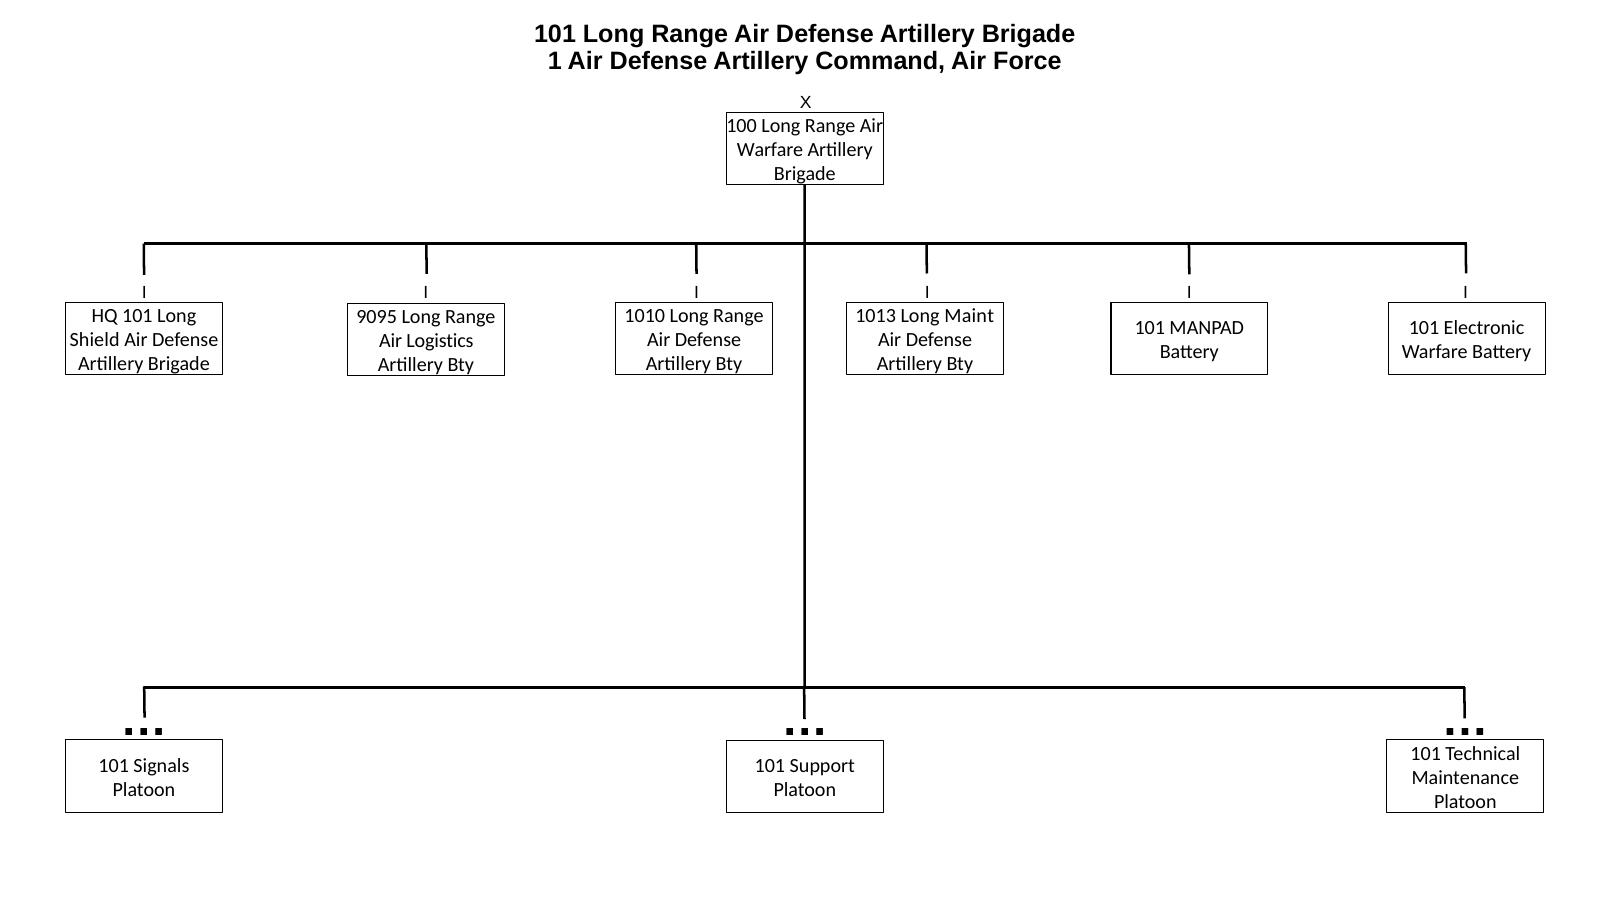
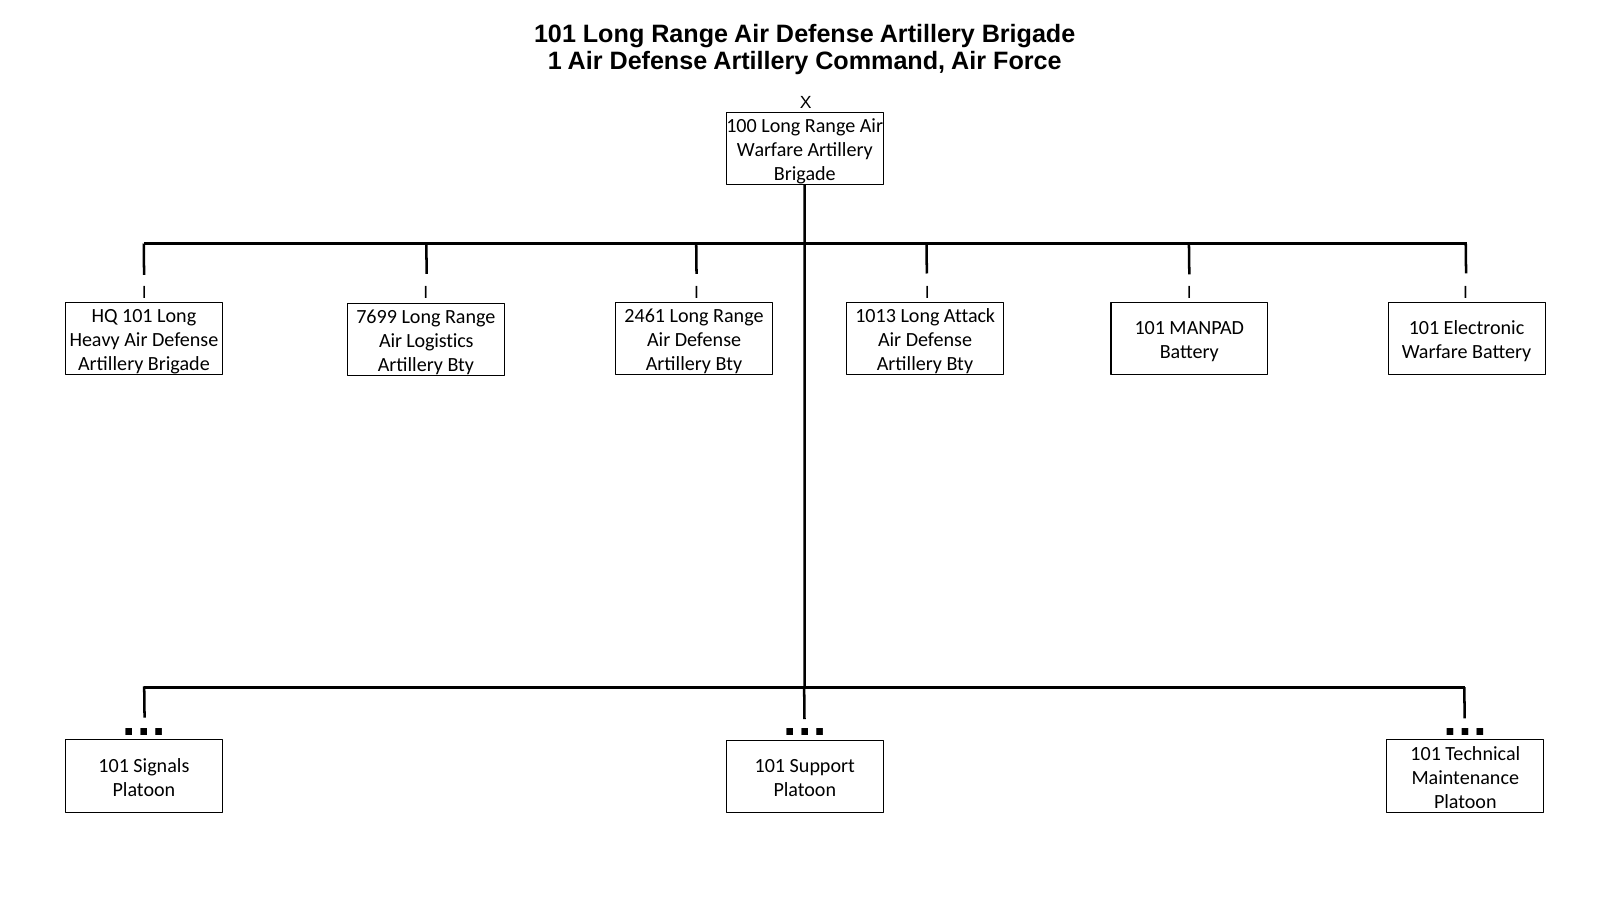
1010: 1010 -> 2461
Maint: Maint -> Attack
9095: 9095 -> 7699
Shield: Shield -> Heavy
